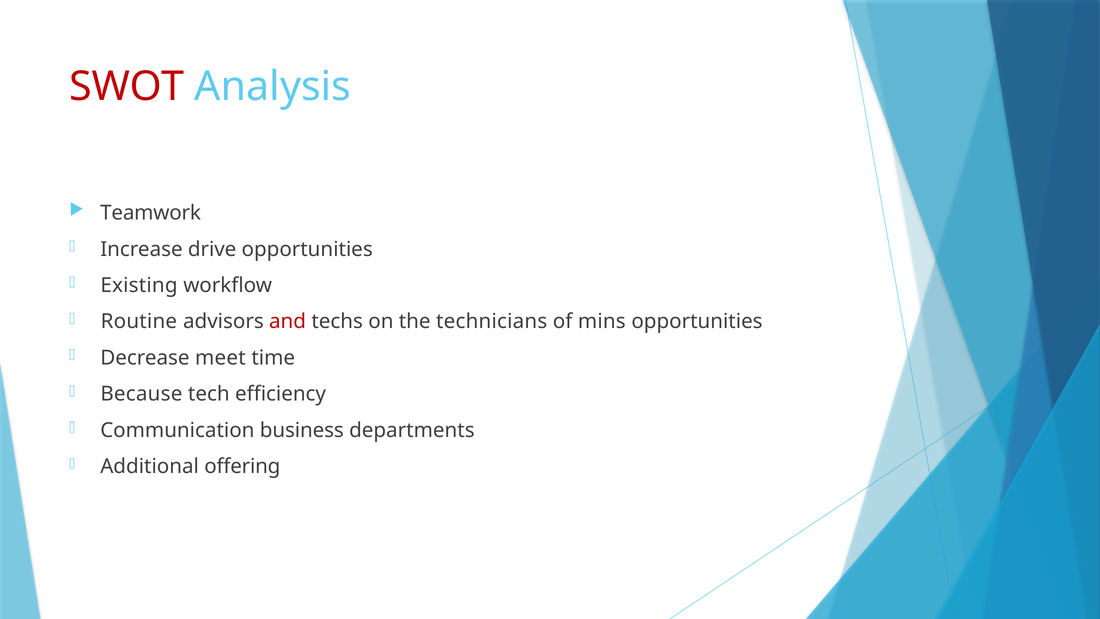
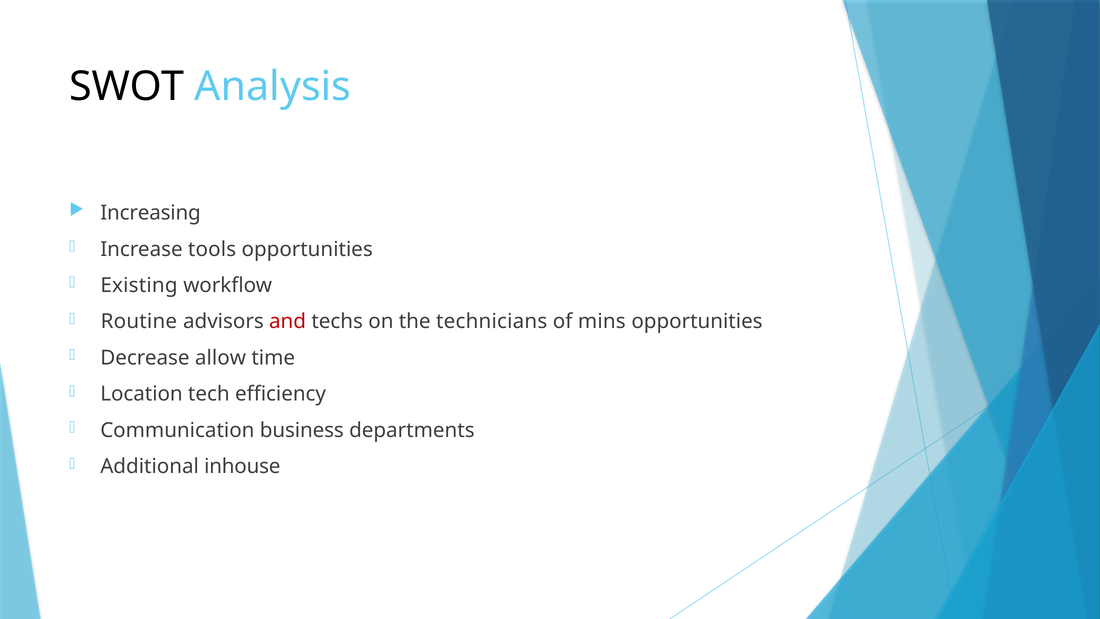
SWOT colour: red -> black
Teamwork: Teamwork -> Increasing
drive: drive -> tools
meet: meet -> allow
Because: Because -> Location
offering: offering -> inhouse
